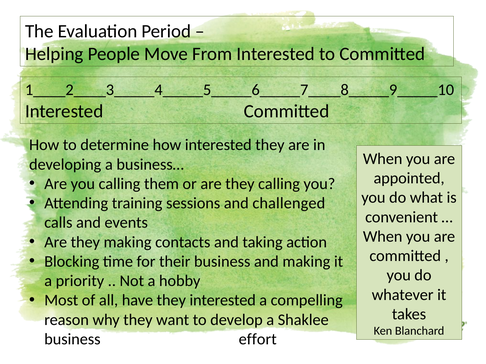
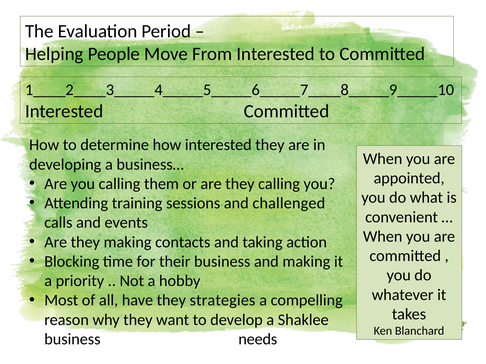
they interested: interested -> strategies
effort: effort -> needs
